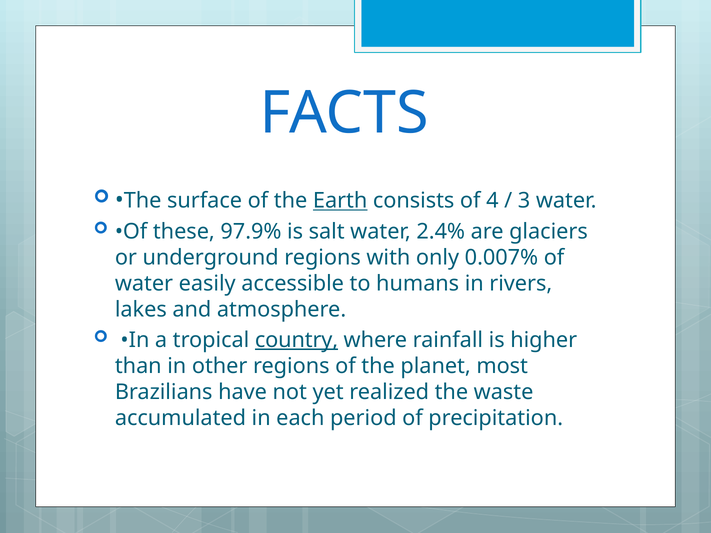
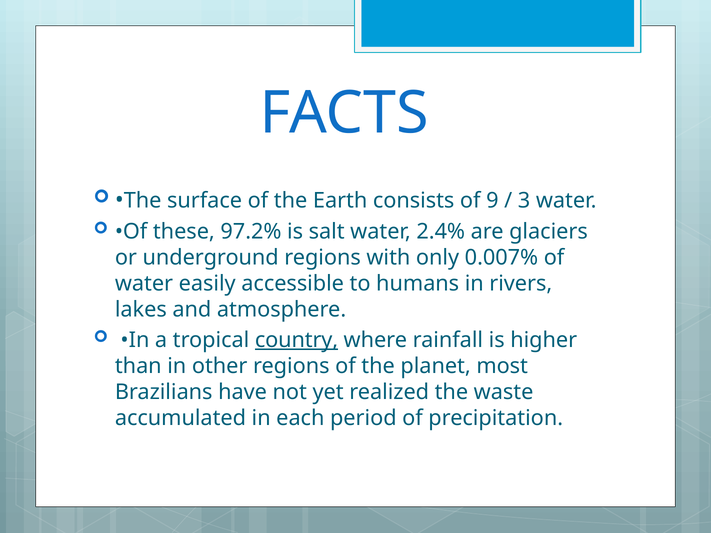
Earth underline: present -> none
4: 4 -> 9
97.9%: 97.9% -> 97.2%
